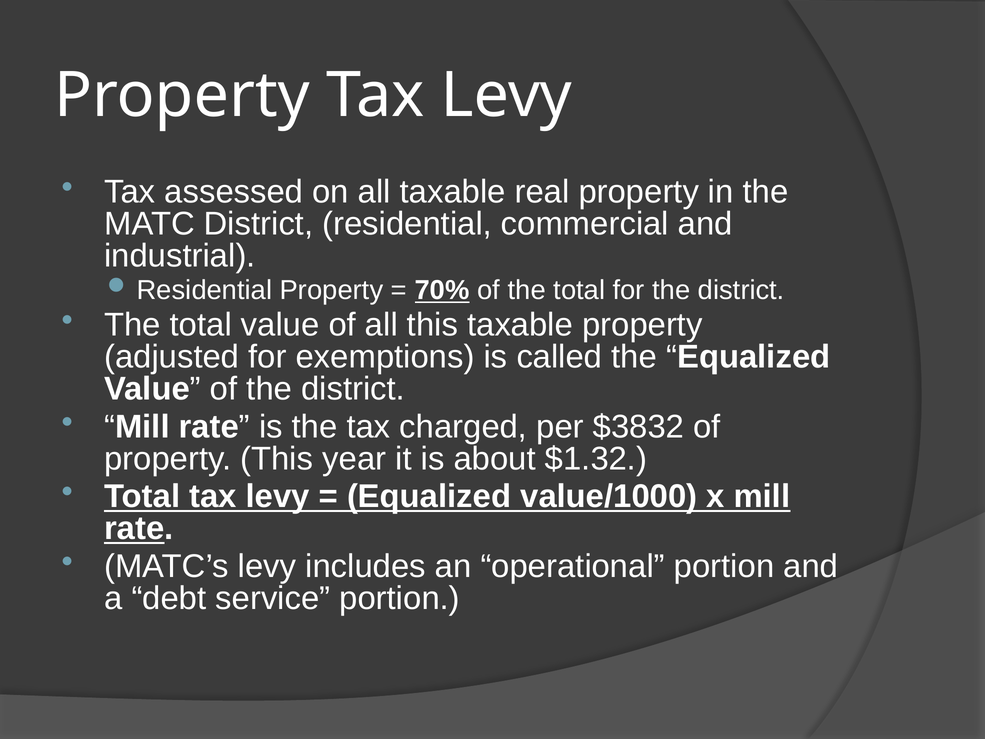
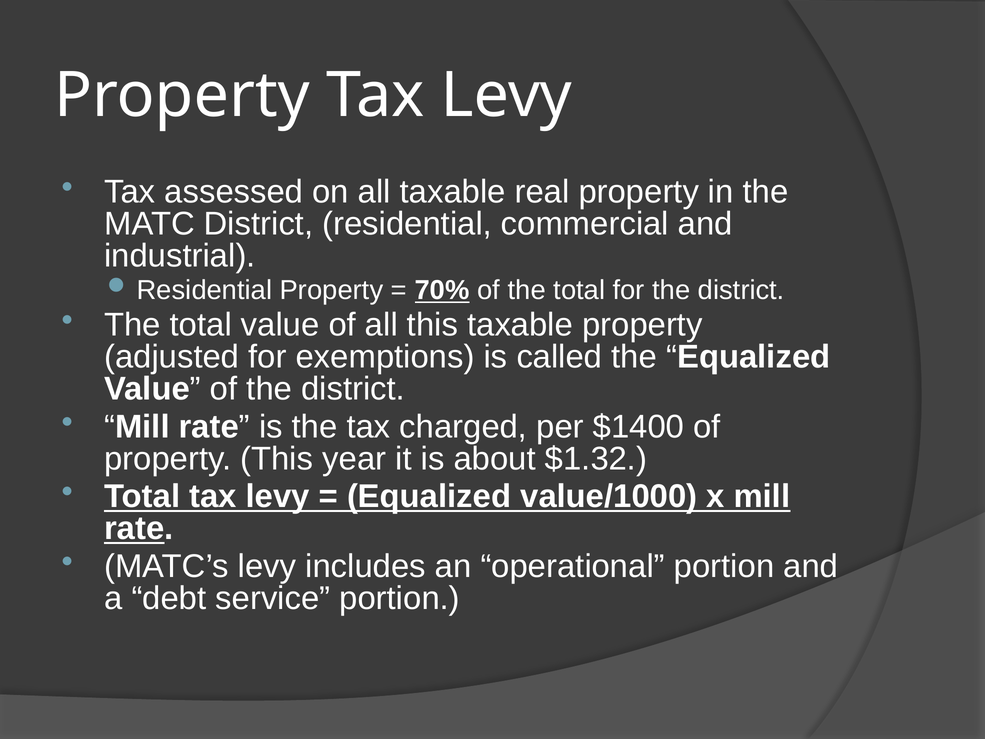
$3832: $3832 -> $1400
